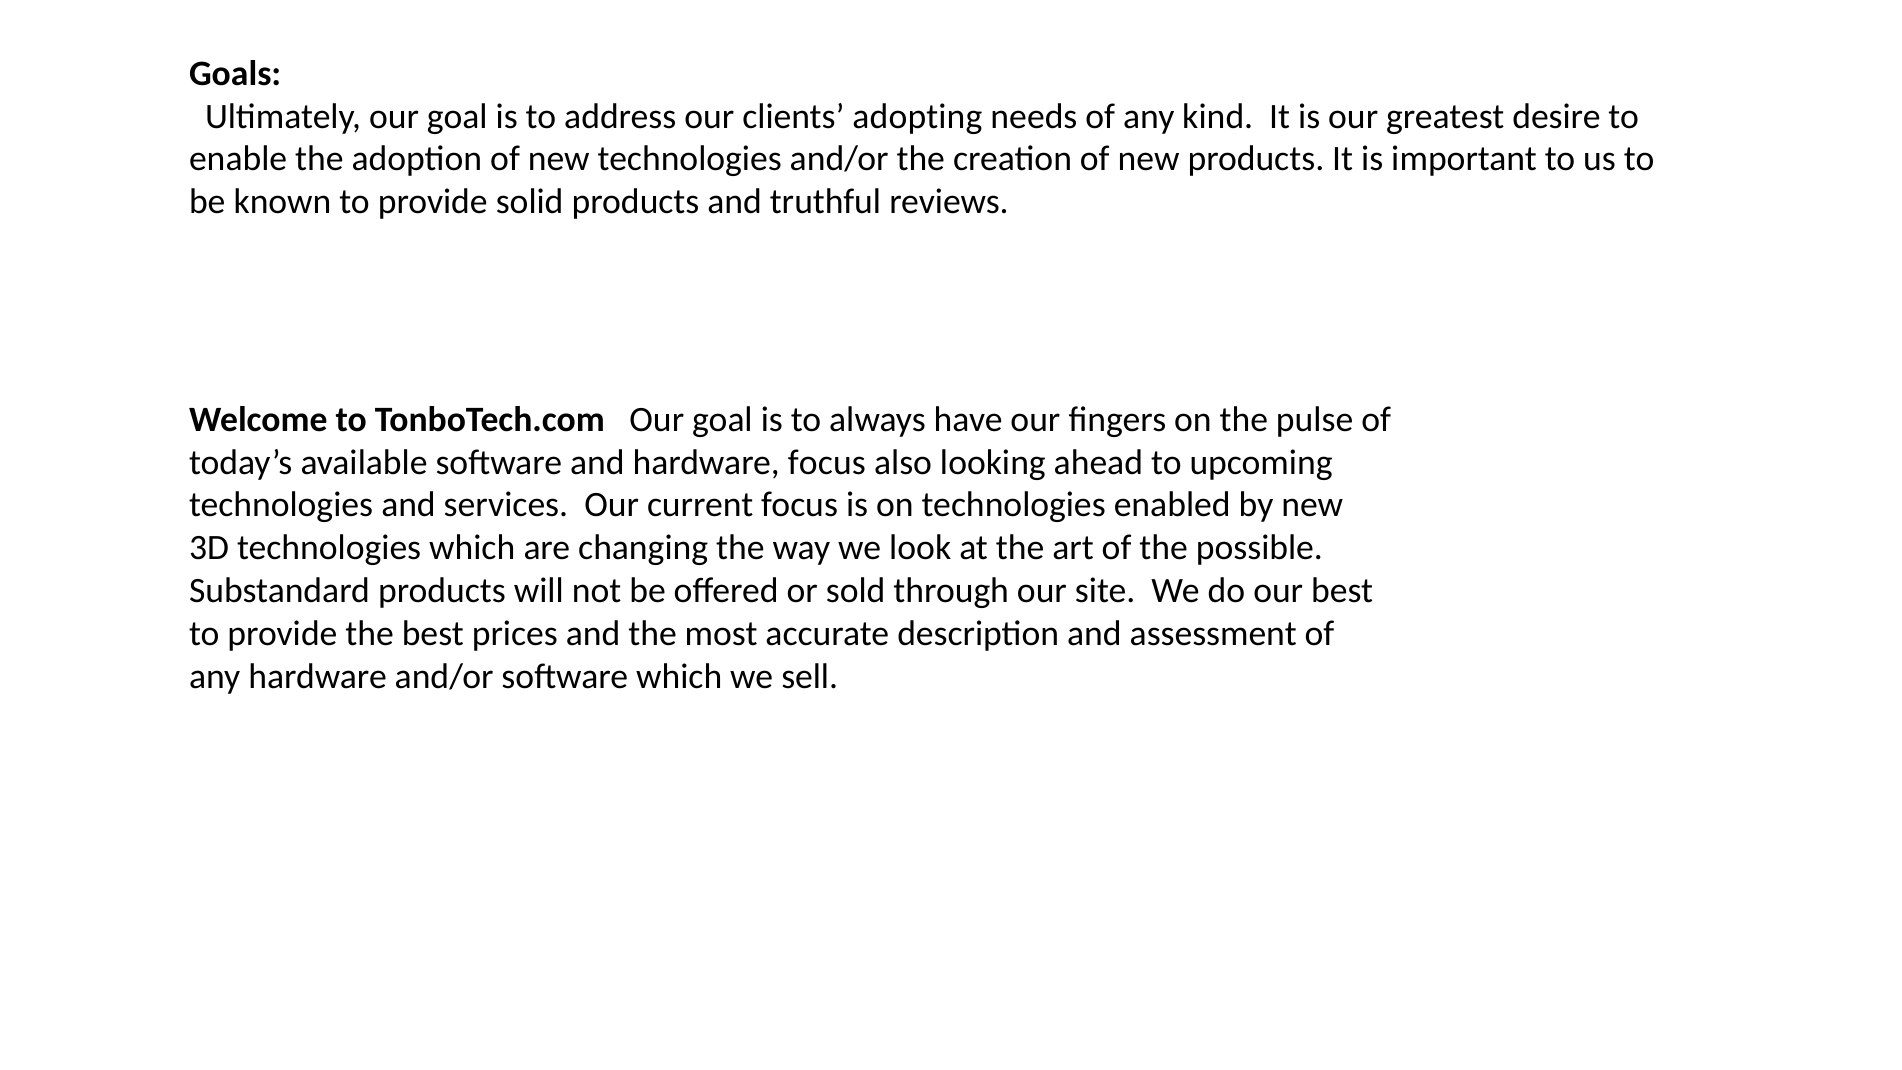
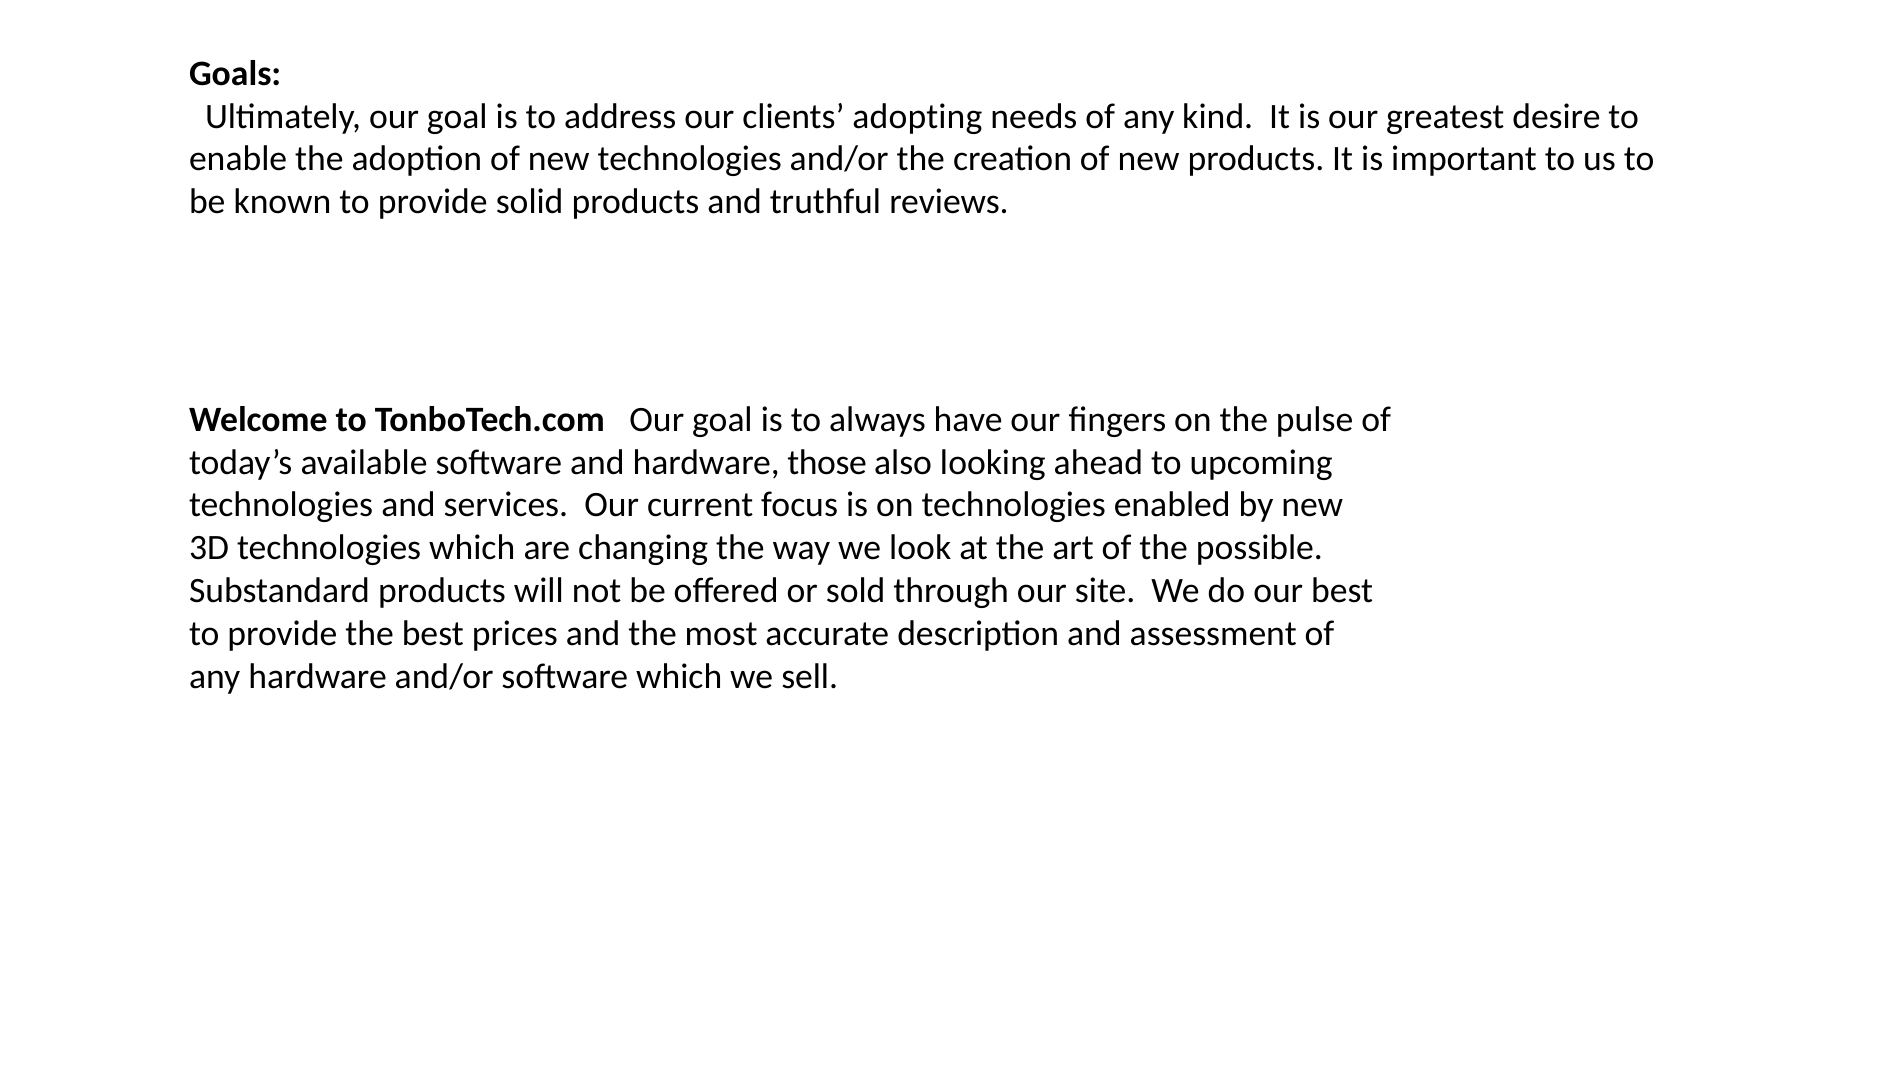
hardware focus: focus -> those
